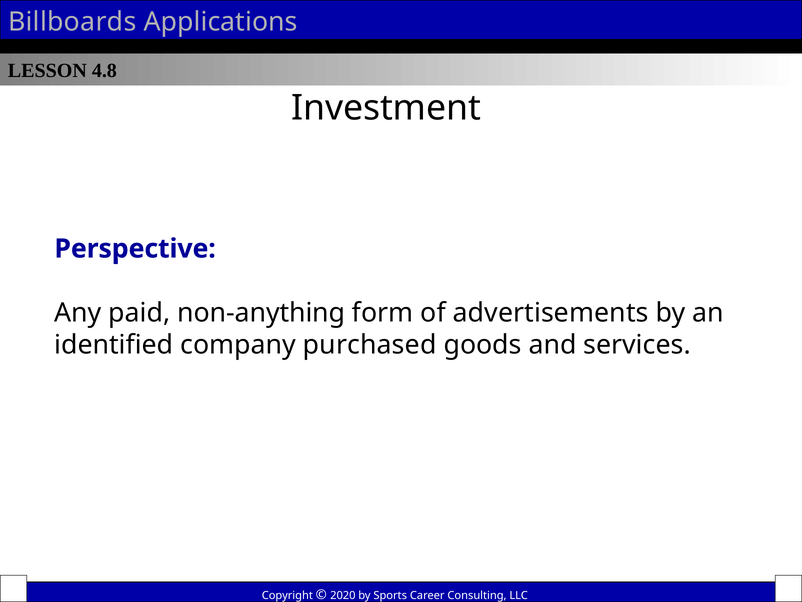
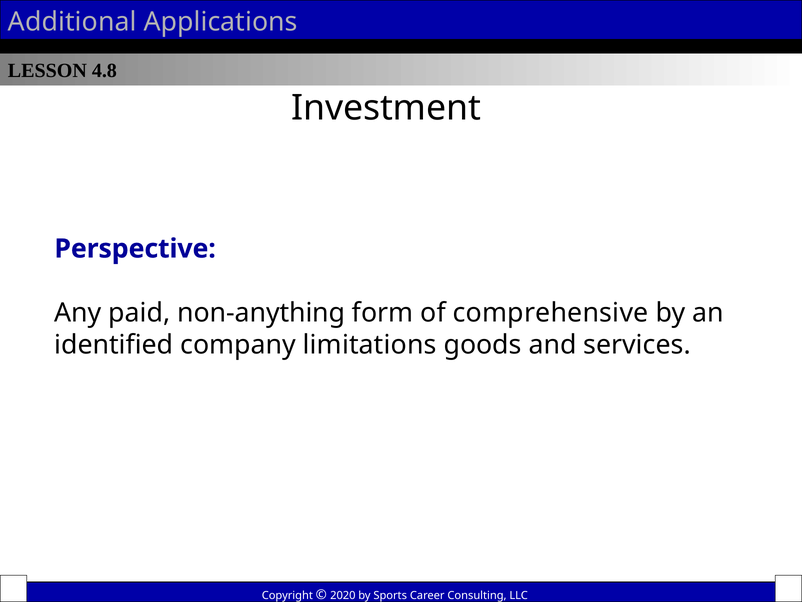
Billboards: Billboards -> Additional
advertisements: advertisements -> comprehensive
purchased: purchased -> limitations
